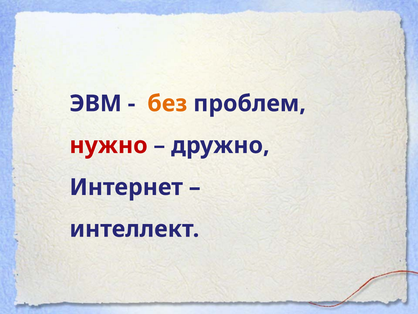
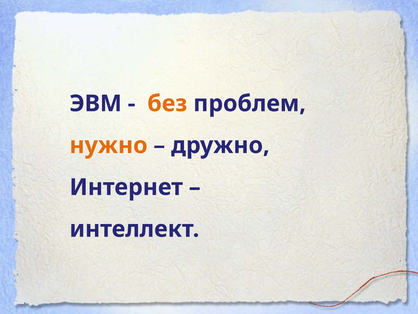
нужно colour: red -> orange
